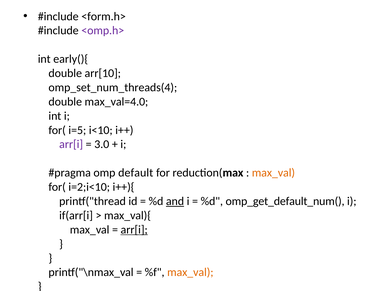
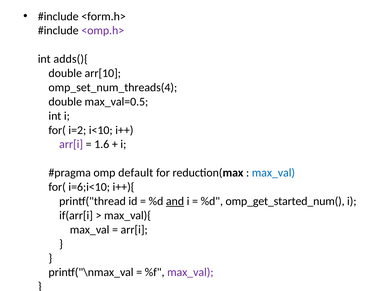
early(){: early(){ -> adds(){
max_val=4.0: max_val=4.0 -> max_val=0.5
i=5: i=5 -> i=2
3.0: 3.0 -> 1.6
max_val at (273, 173) colour: orange -> blue
i=2;i<10: i=2;i<10 -> i=6;i<10
omp_get_default_num(: omp_get_default_num( -> omp_get_started_num(
arr[i at (134, 230) underline: present -> none
max_val at (190, 272) colour: orange -> purple
